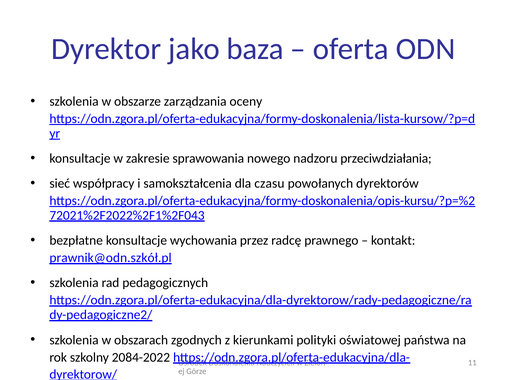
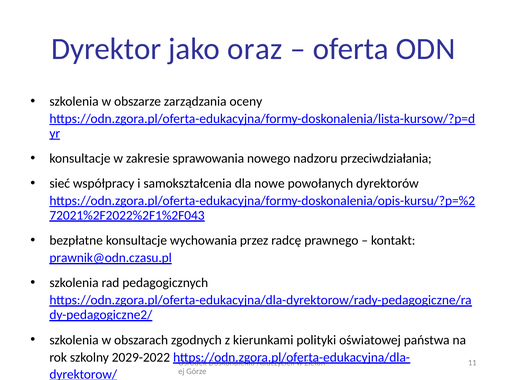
baza: baza -> oraz
czasu: czasu -> nowe
prawnik@odn.szkół.pl: prawnik@odn.szkół.pl -> prawnik@odn.czasu.pl
2084-2022: 2084-2022 -> 2029-2022
